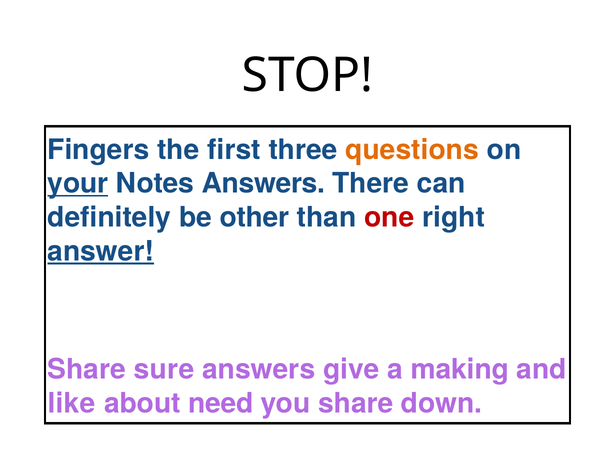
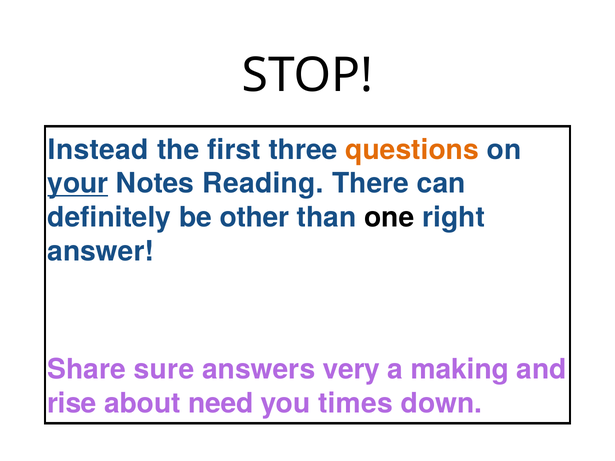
Fingers: Fingers -> Instead
Notes Answers: Answers -> Reading
one colour: red -> black
answer underline: present -> none
give: give -> very
like: like -> rise
you share: share -> times
